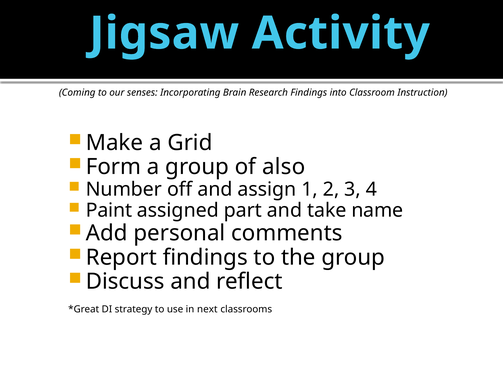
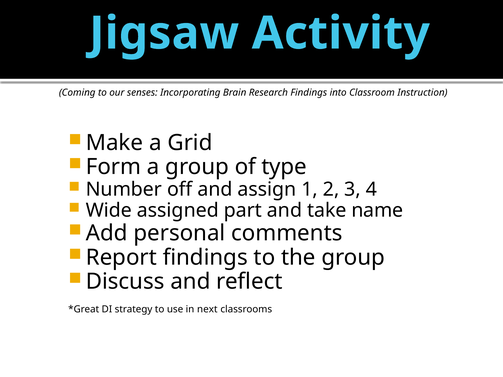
also: also -> type
Paint: Paint -> Wide
